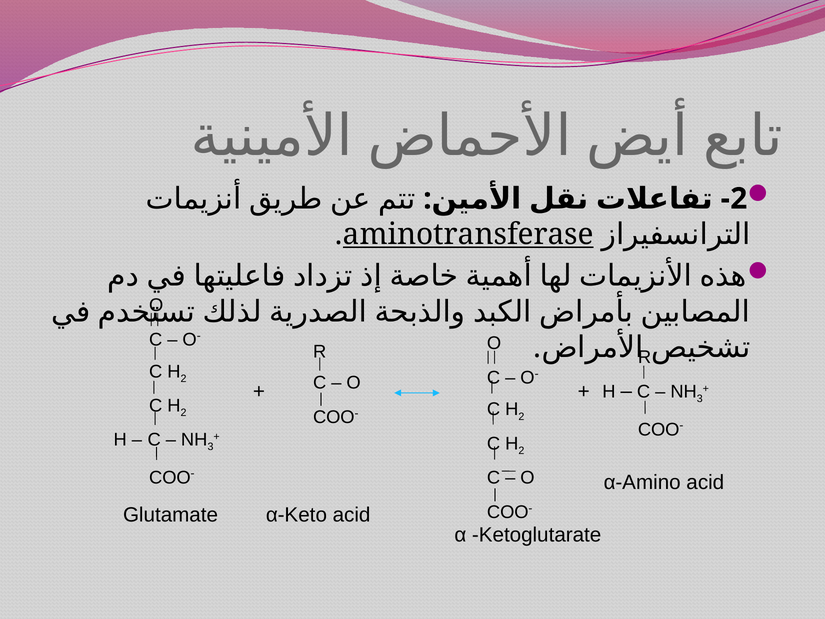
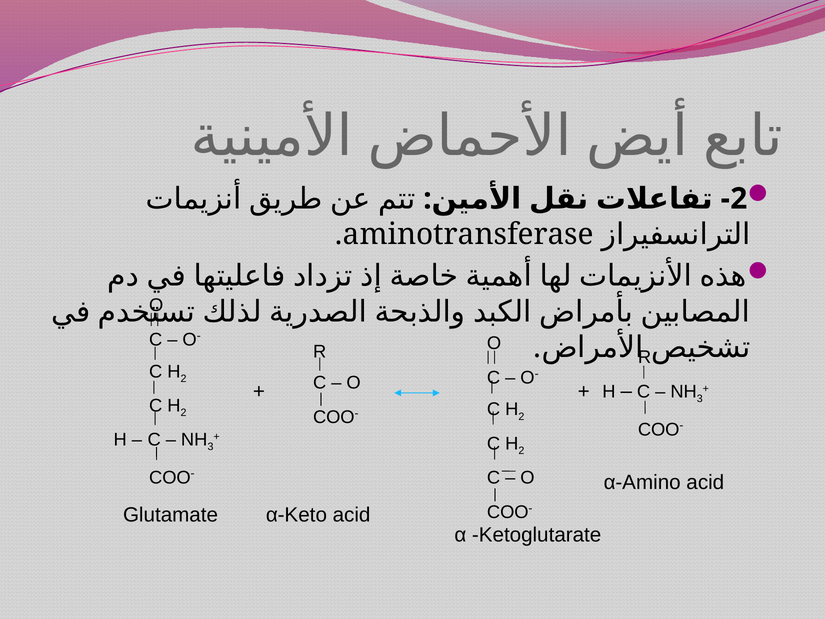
aminotransferase underline: present -> none
